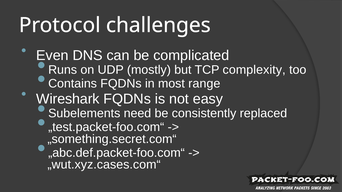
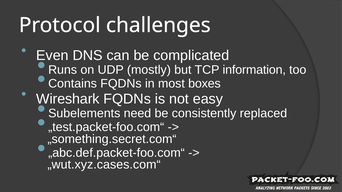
complexity: complexity -> information
range: range -> boxes
